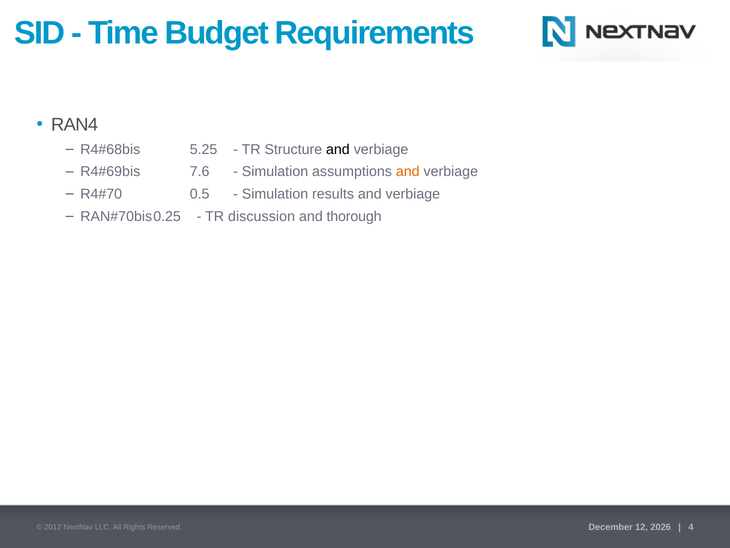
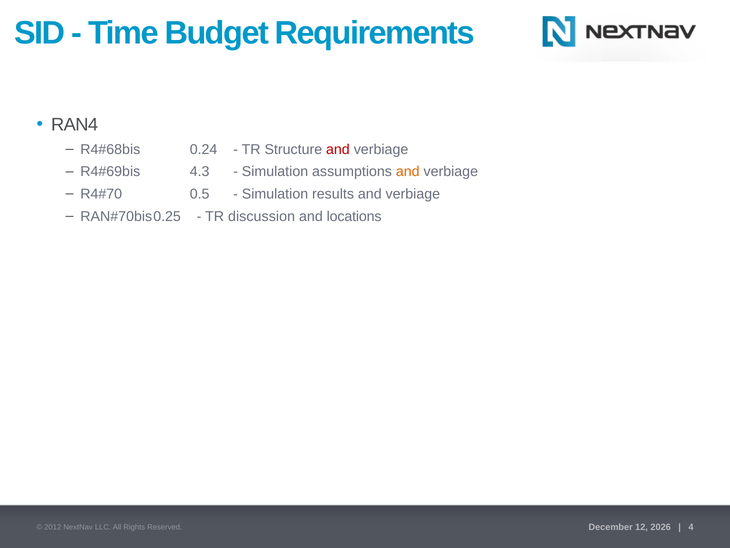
5.25: 5.25 -> 0.24
and at (338, 149) colour: black -> red
7.6: 7.6 -> 4.3
thorough: thorough -> locations
